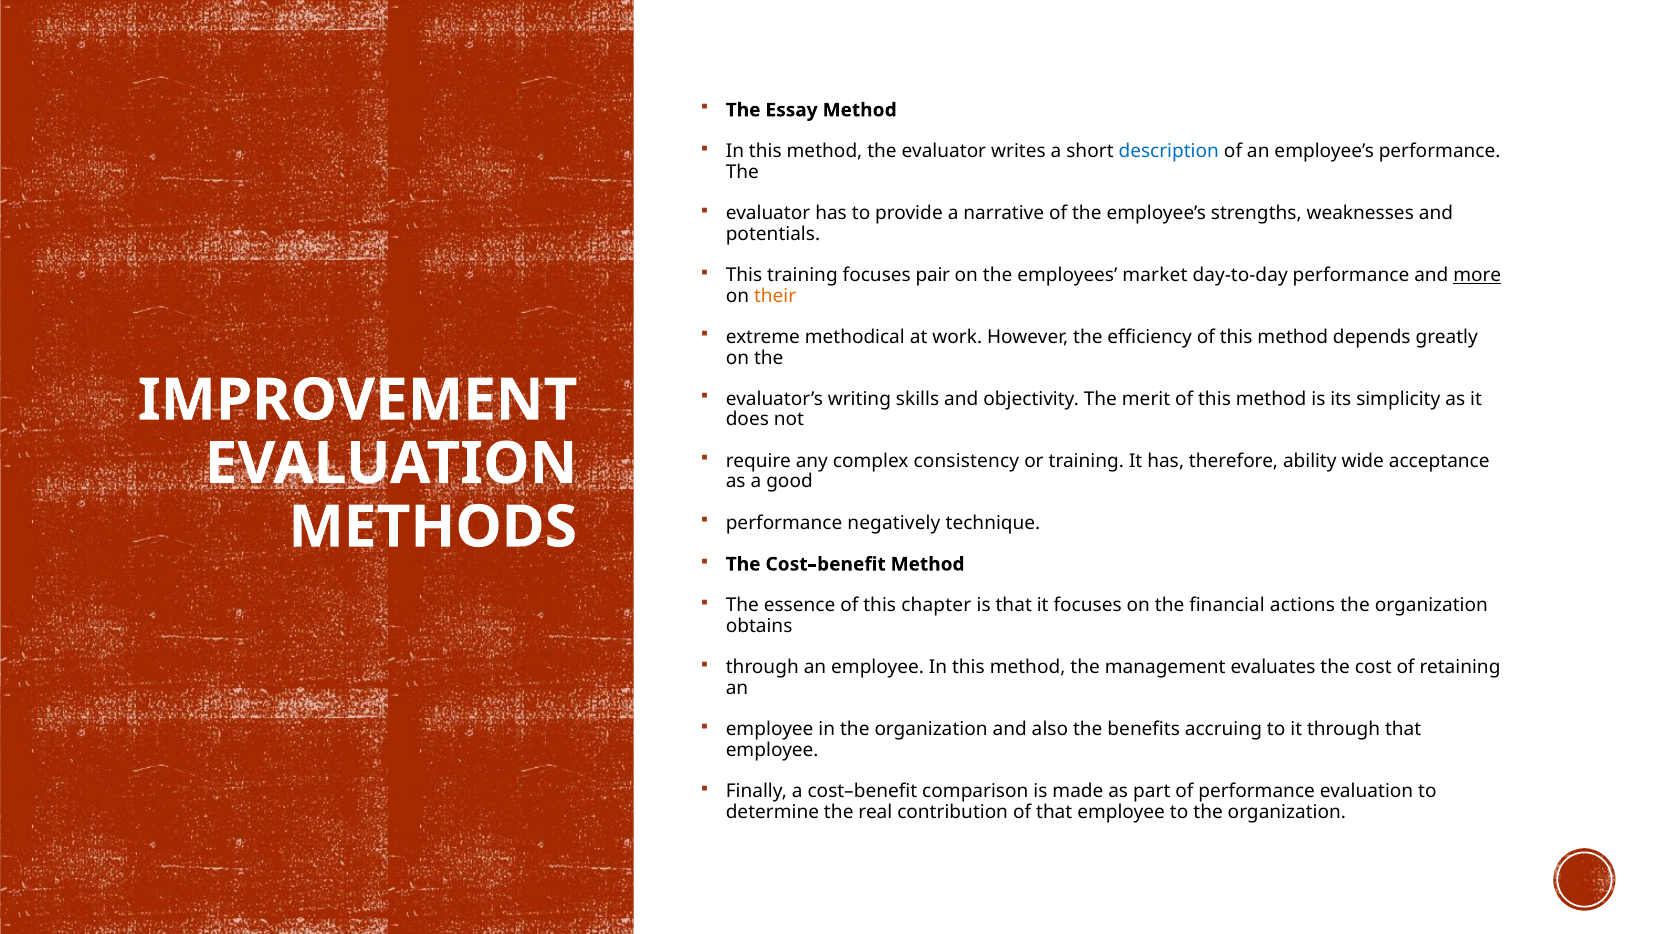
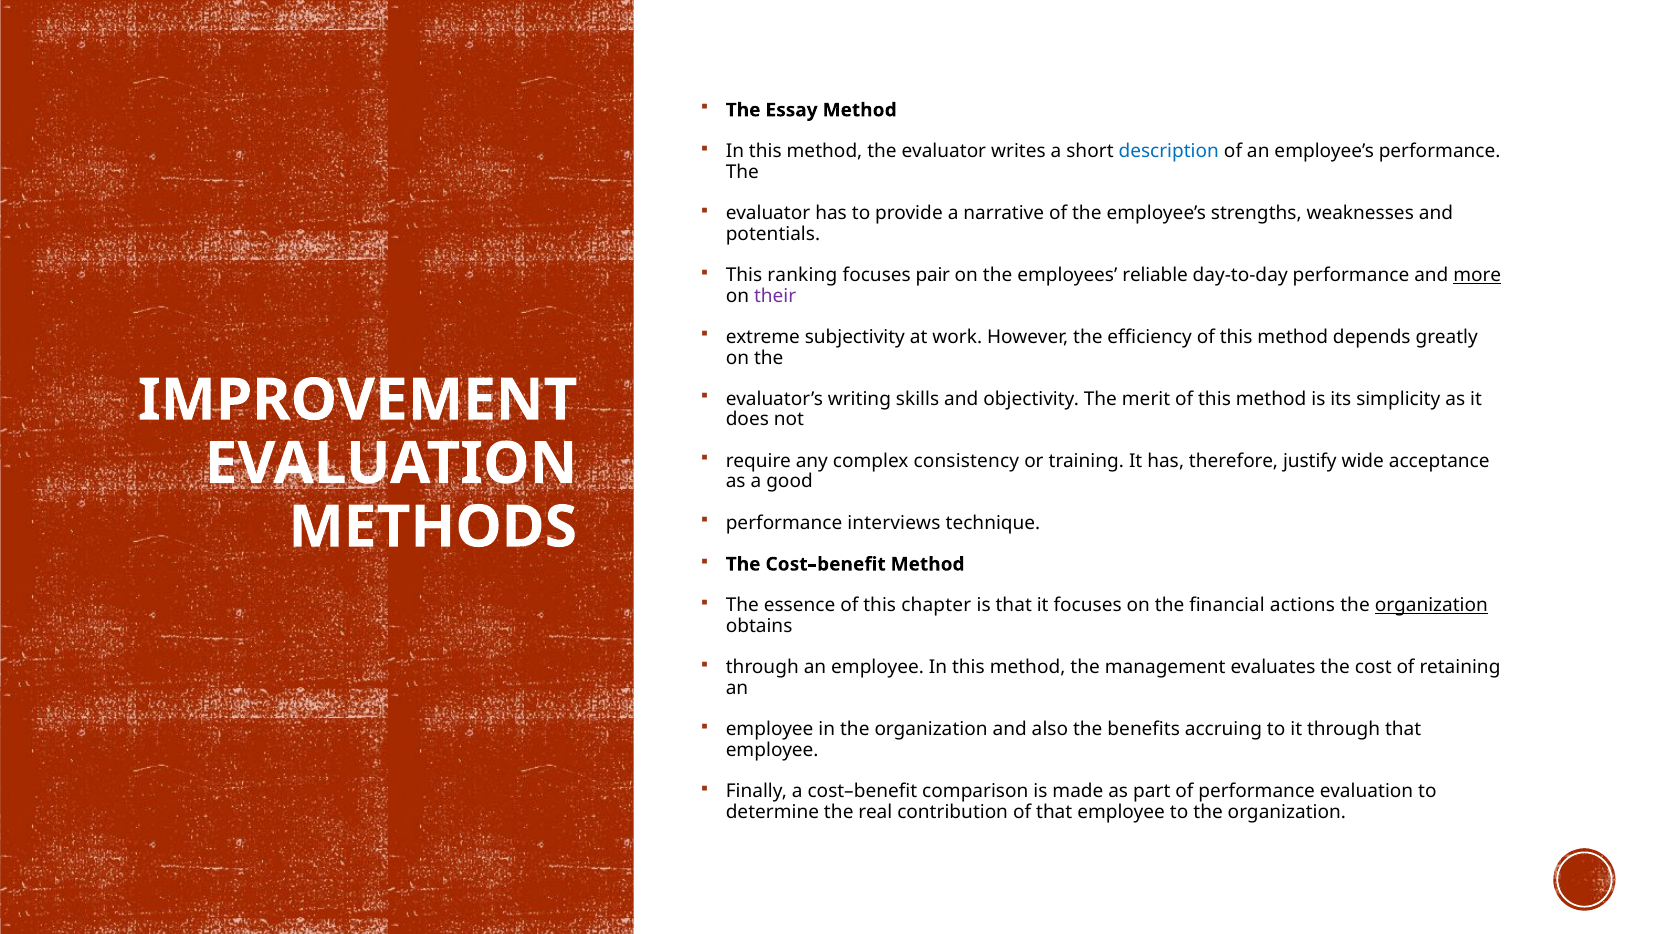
This training: training -> ranking
market: market -> reliable
their colour: orange -> purple
methodical: methodical -> subjectivity
ability: ability -> justify
negatively: negatively -> interviews
organization at (1431, 606) underline: none -> present
